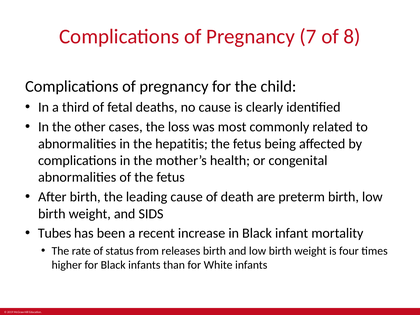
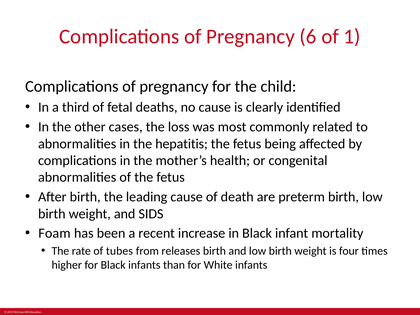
7: 7 -> 6
8: 8 -> 1
Tubes: Tubes -> Foam
status: status -> tubes
